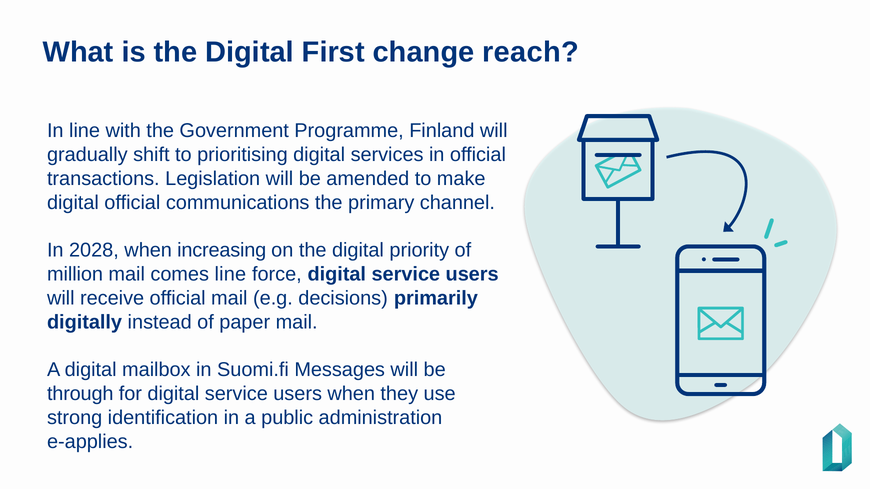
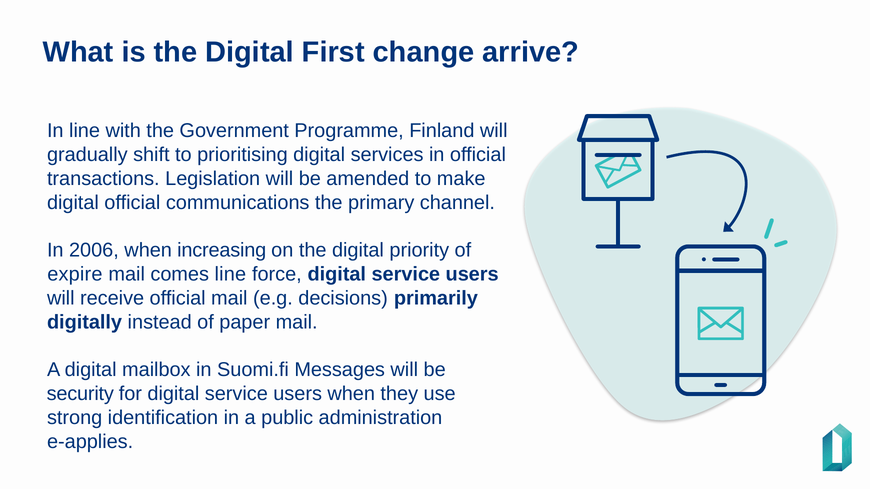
reach: reach -> arrive
2028: 2028 -> 2006
million: million -> expire
through: through -> security
